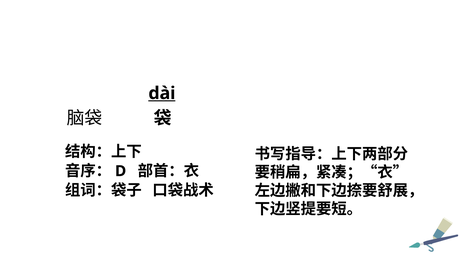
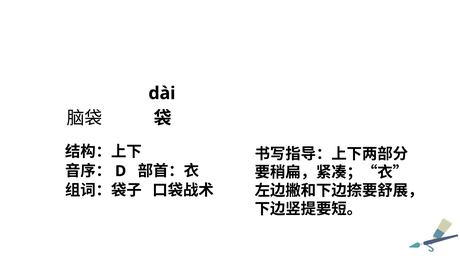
dài underline: present -> none
